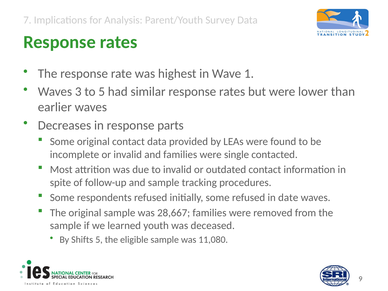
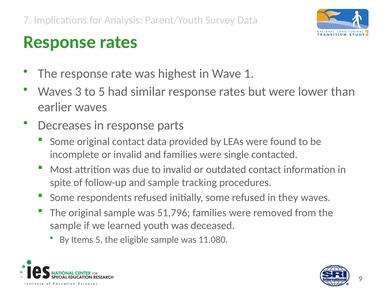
date: date -> they
28,667: 28,667 -> 51,796
Shifts: Shifts -> Items
